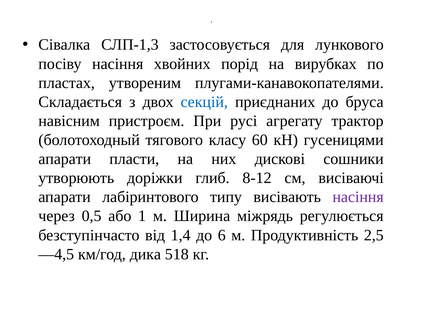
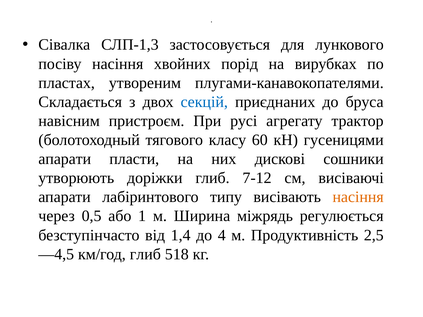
8-12: 8-12 -> 7-12
насіння at (358, 197) colour: purple -> orange
6: 6 -> 4
км/год дика: дика -> глиб
